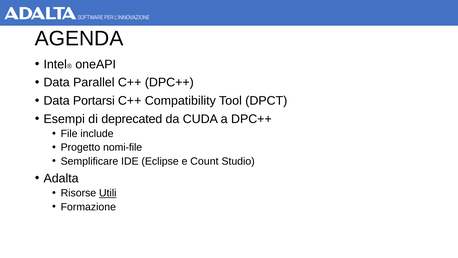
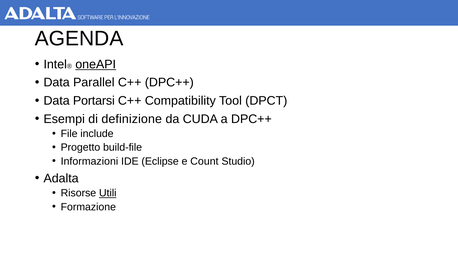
oneAPI underline: none -> present
deprecated: deprecated -> definizione
nomi-file: nomi-file -> build-file
Semplificare: Semplificare -> Informazioni
